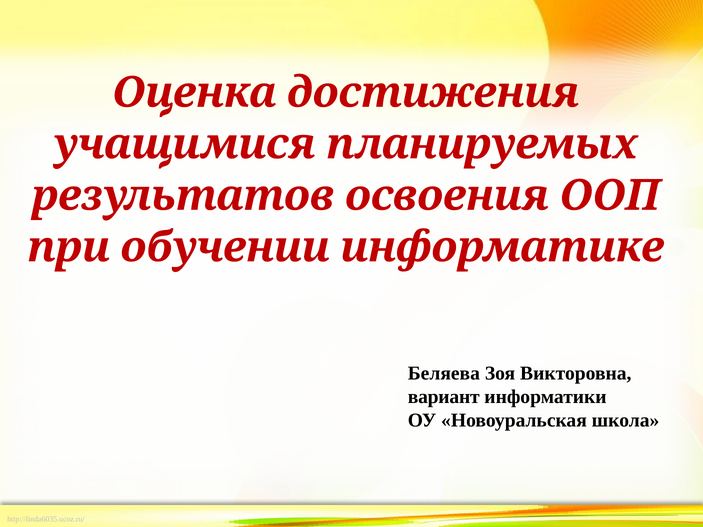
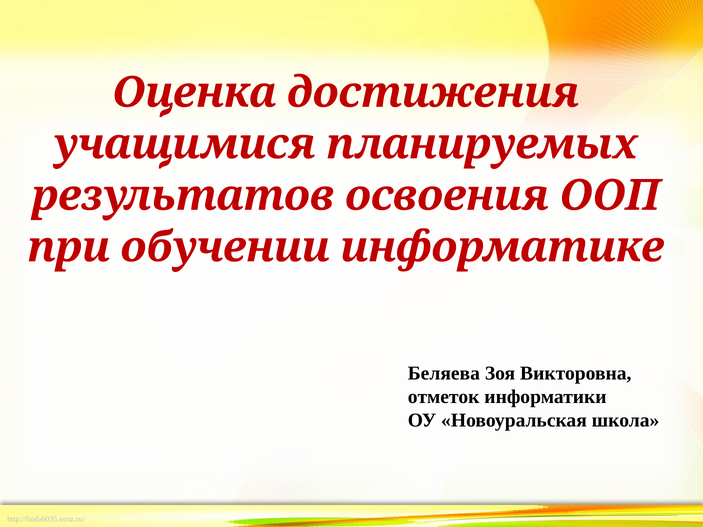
вариант: вариант -> отметок
